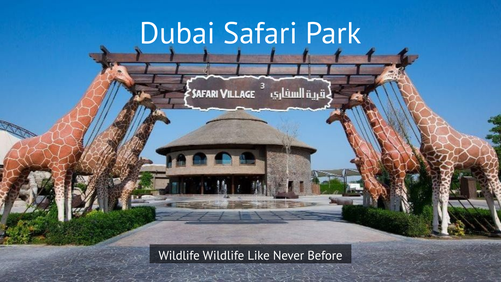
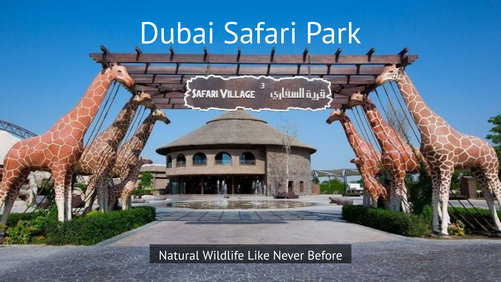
Wildlife at (179, 256): Wildlife -> Natural
